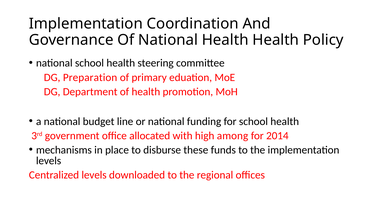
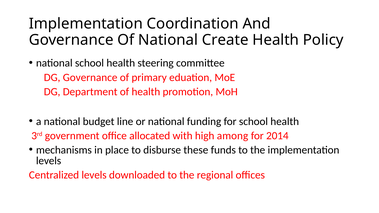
National Health: Health -> Create
DG Preparation: Preparation -> Governance
